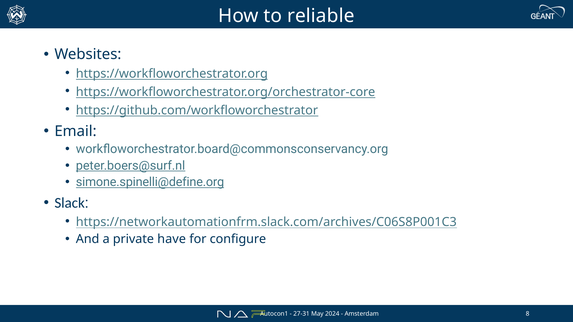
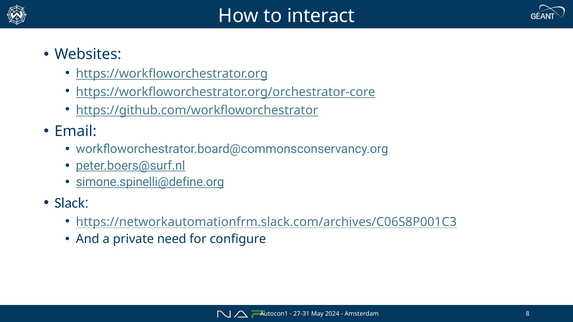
reliable: reliable -> interact
have: have -> need
